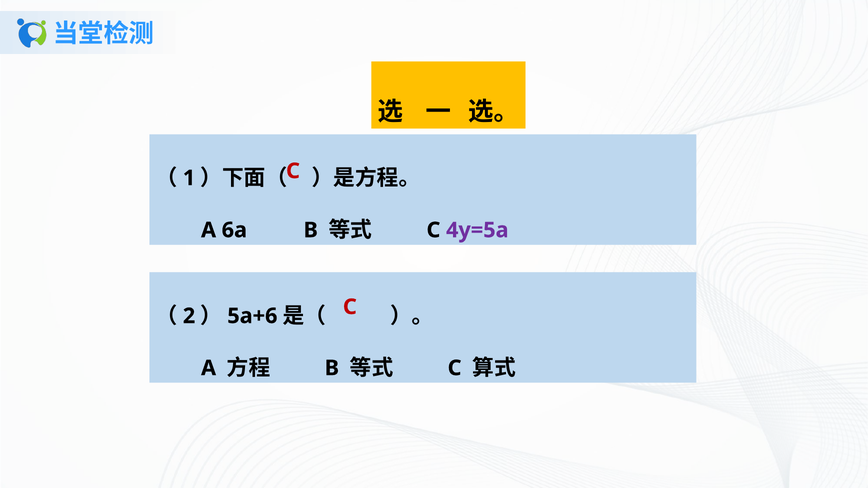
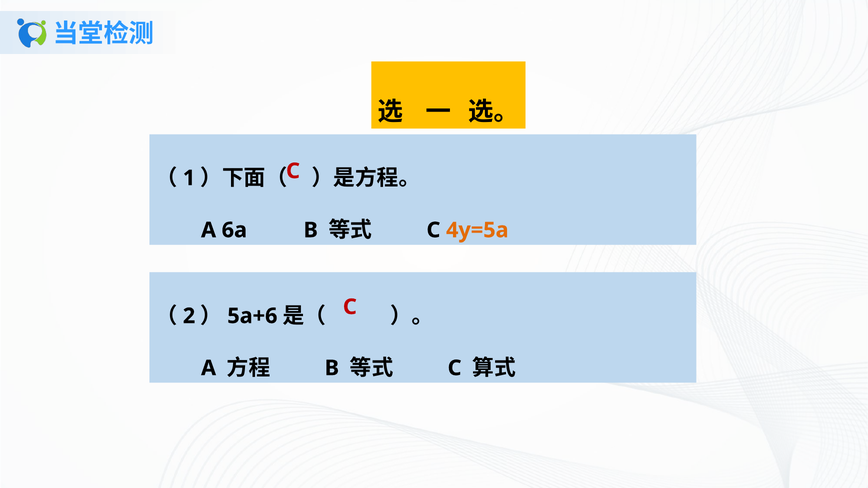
4y=5a colour: purple -> orange
